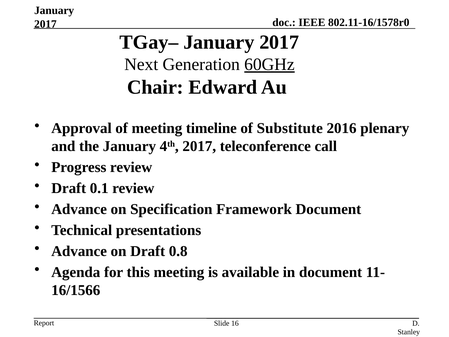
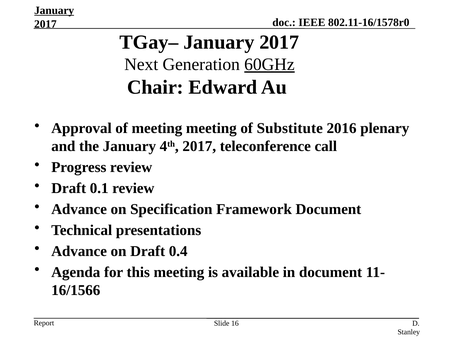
January at (54, 11) underline: none -> present
meeting timeline: timeline -> meeting
0.8: 0.8 -> 0.4
